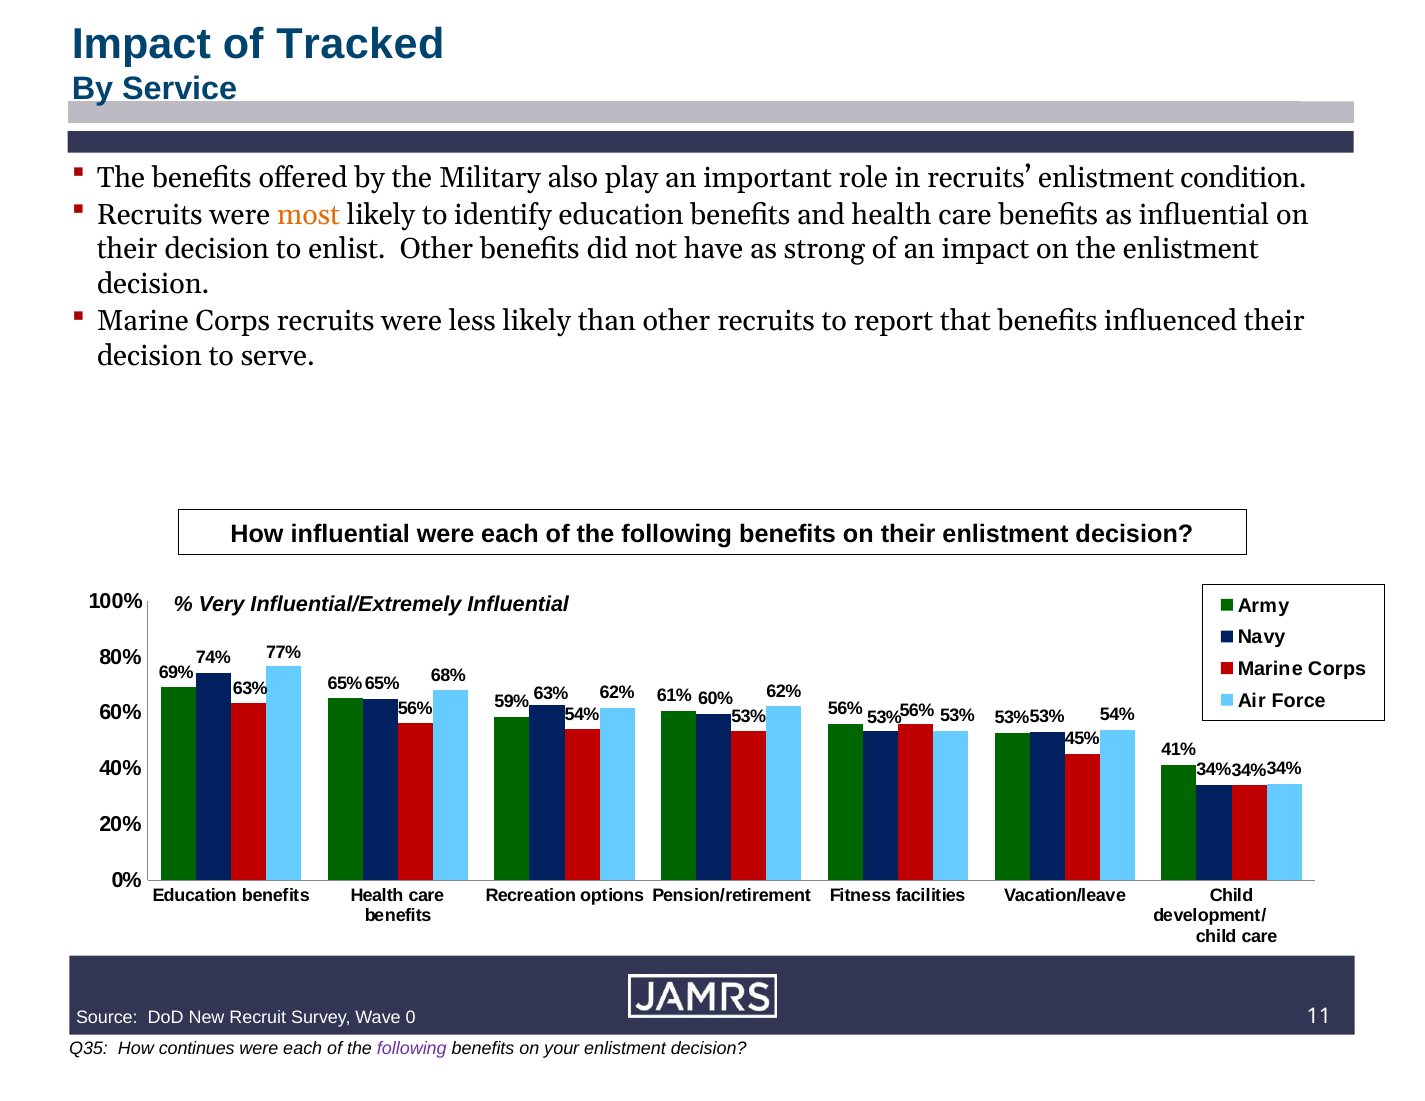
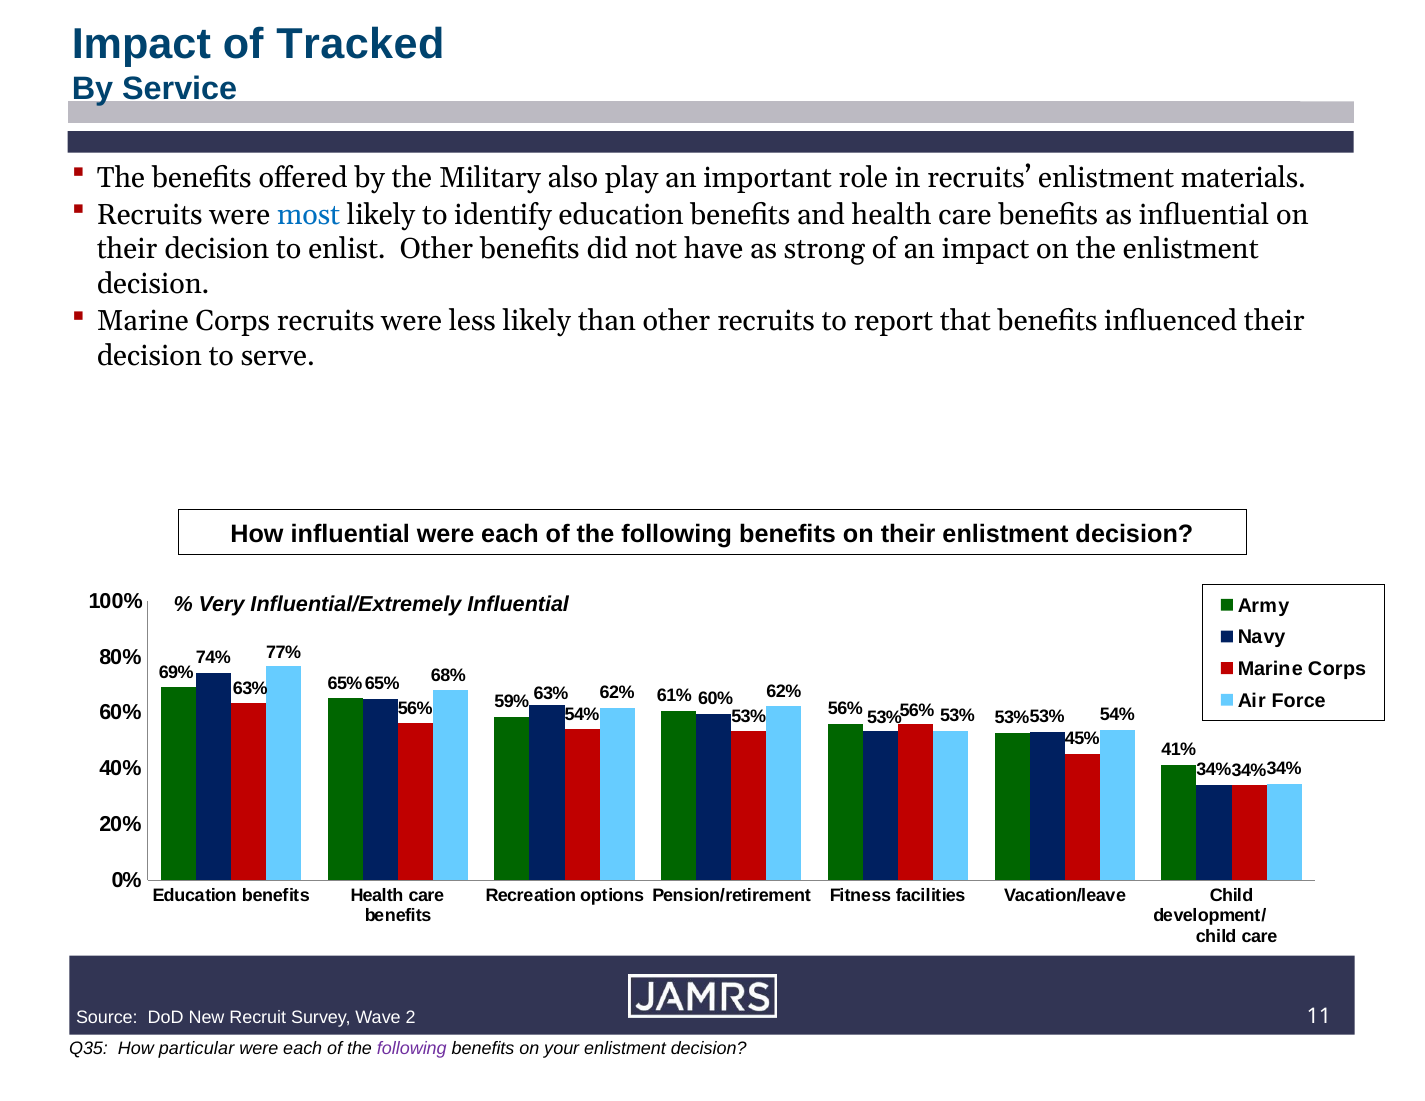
condition: condition -> materials
most colour: orange -> blue
0: 0 -> 2
continues: continues -> particular
